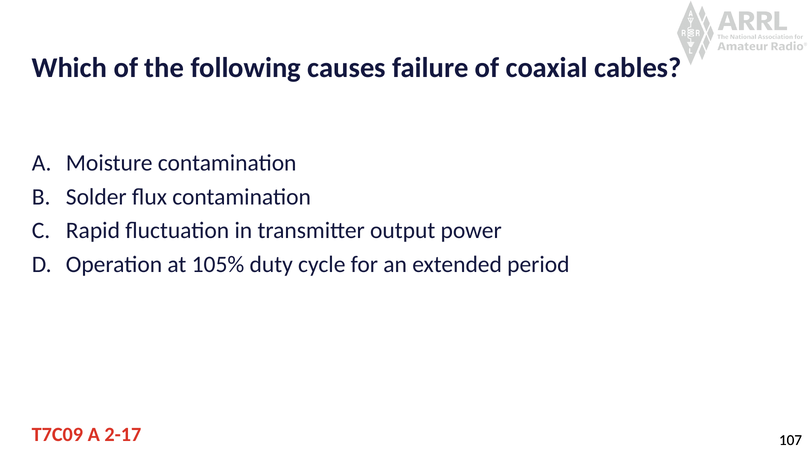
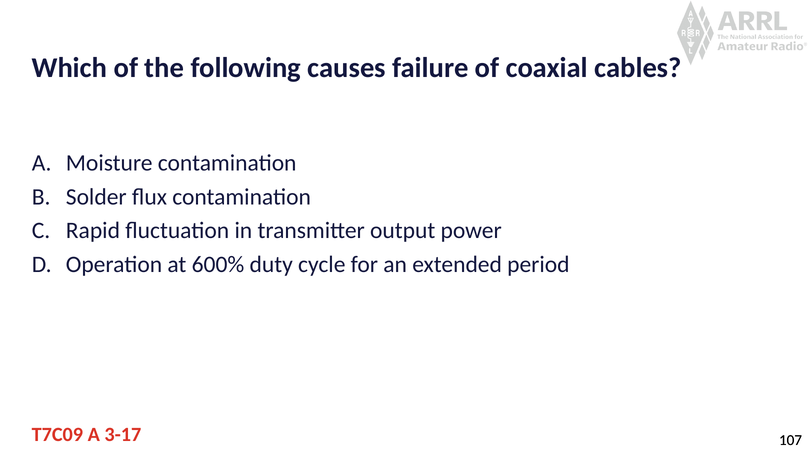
105%: 105% -> 600%
2-17: 2-17 -> 3-17
